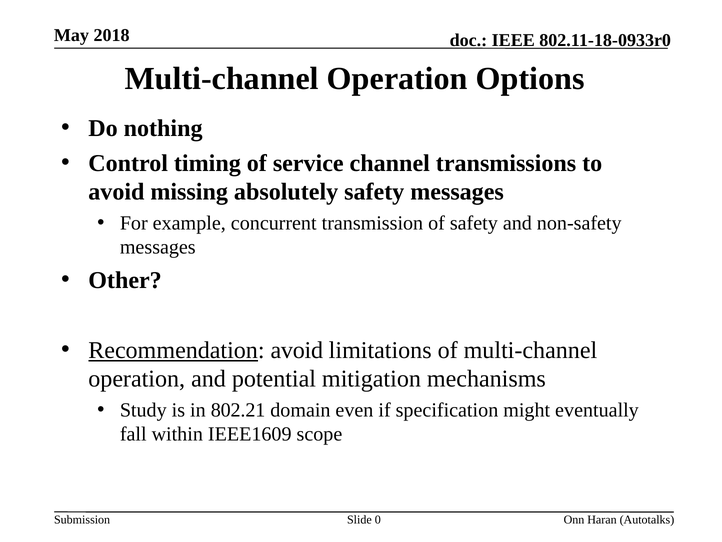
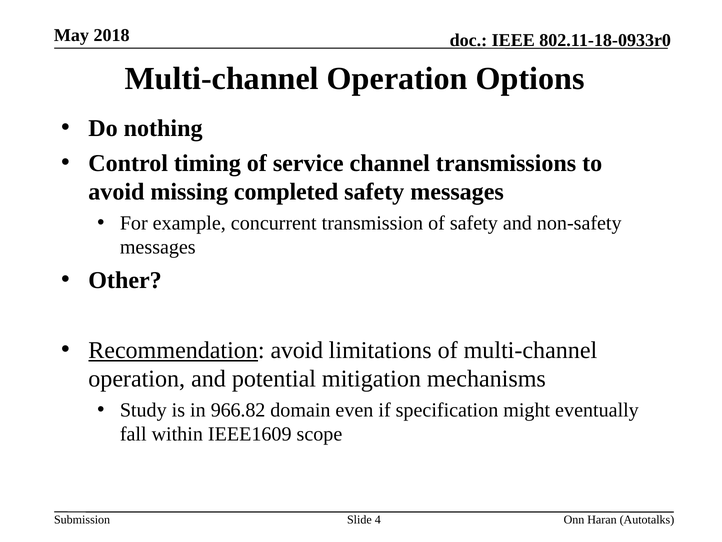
absolutely: absolutely -> completed
802.21: 802.21 -> 966.82
0: 0 -> 4
